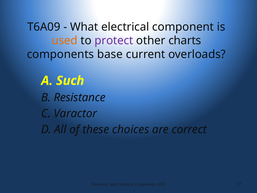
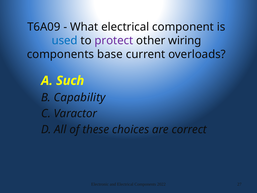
used colour: orange -> blue
charts: charts -> wiring
Resistance: Resistance -> Capability
